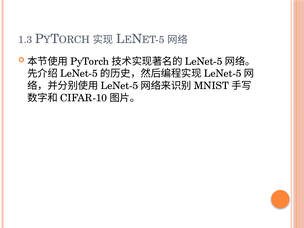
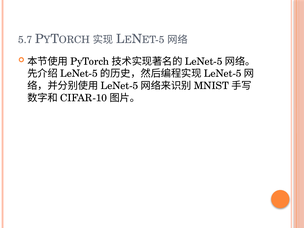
1.3: 1.3 -> 5.7
